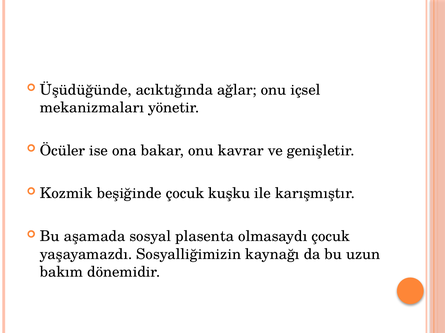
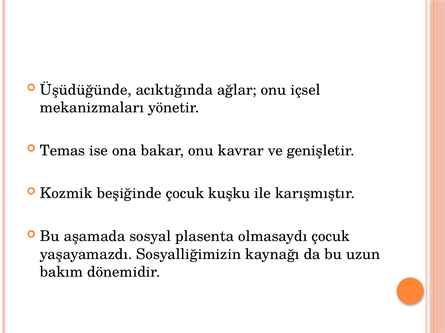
Öcüler: Öcüler -> Temas
